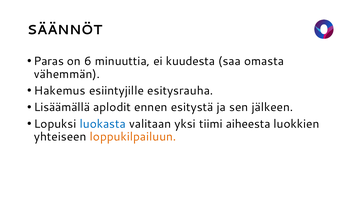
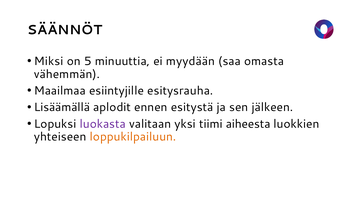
Paras: Paras -> Miksi
6: 6 -> 5
kuudesta: kuudesta -> myydään
Hakemus: Hakemus -> Maailmaa
luokasta colour: blue -> purple
